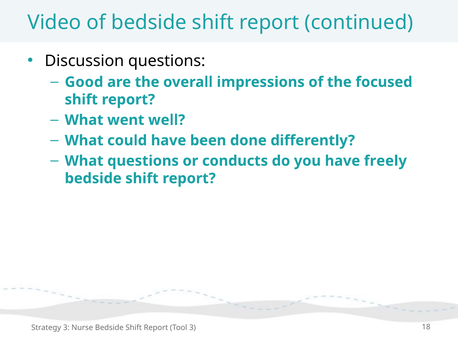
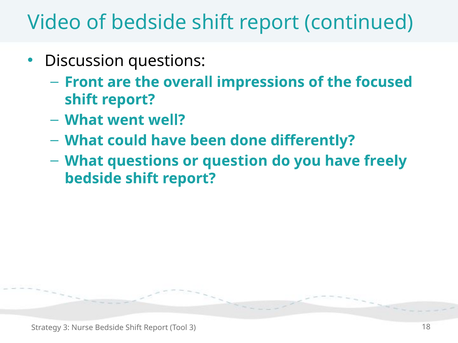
Good: Good -> Front
conducts: conducts -> question
